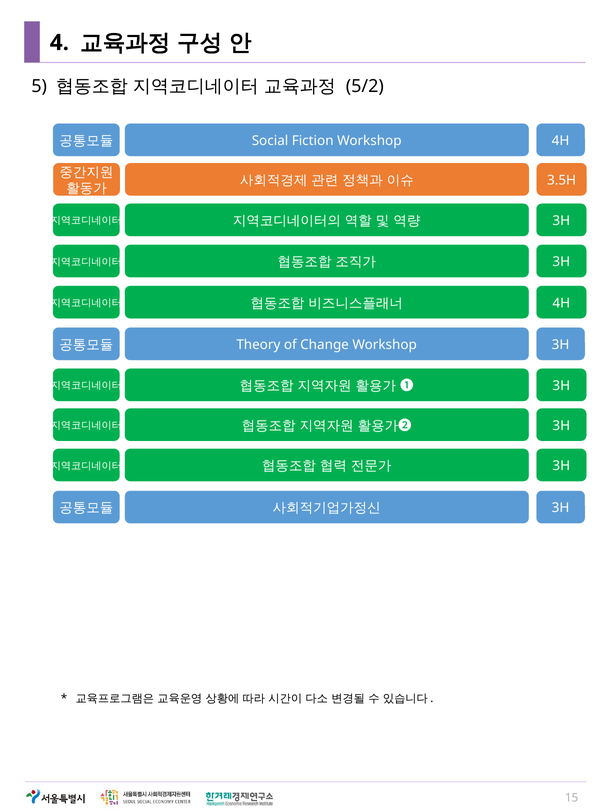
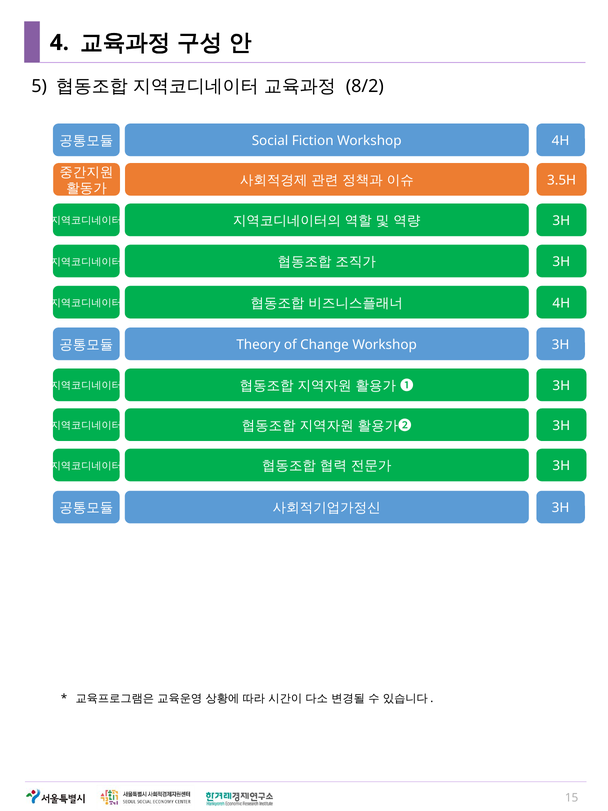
5/2: 5/2 -> 8/2
